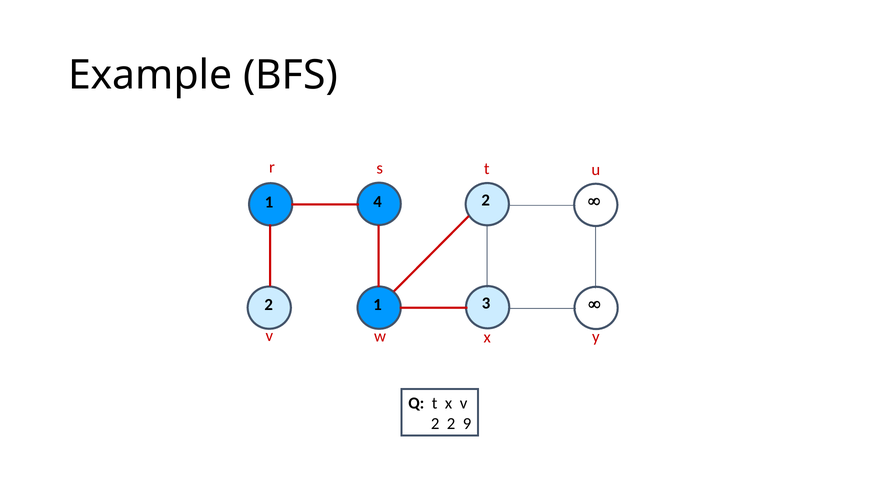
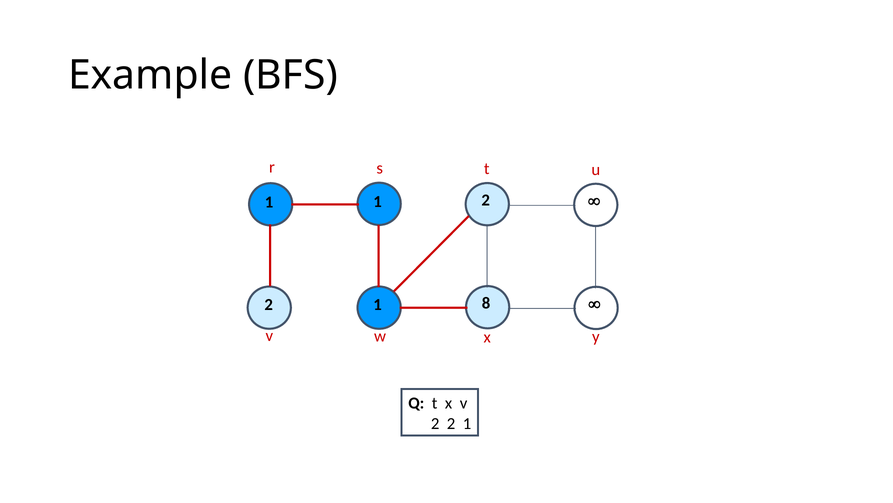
4 at (378, 202): 4 -> 1
3: 3 -> 8
2 9: 9 -> 1
